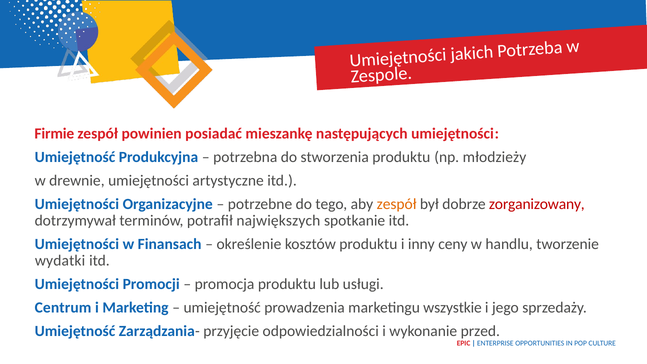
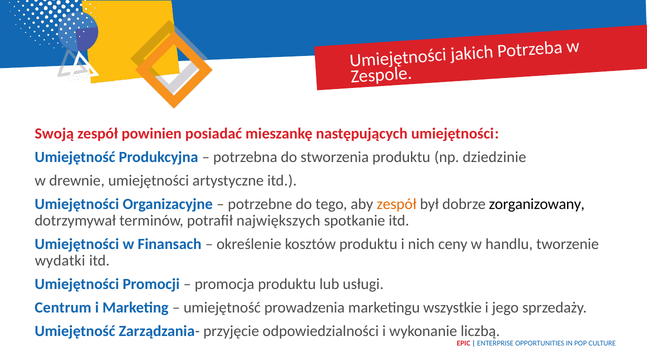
Firmie: Firmie -> Swoją
młodzieży: młodzieży -> dziedzinie
zorganizowany colour: red -> black
inny: inny -> nich
przed: przed -> liczbą
